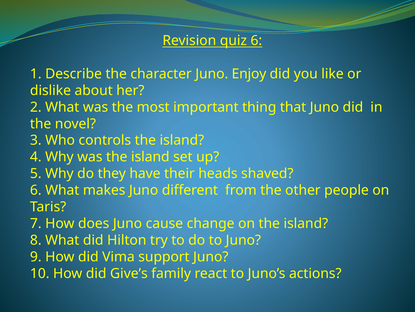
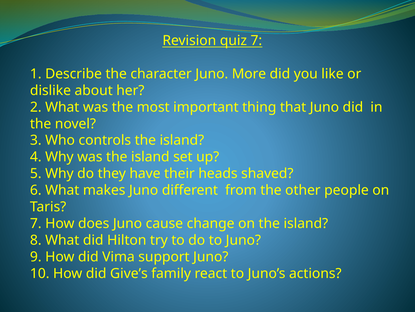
quiz 6: 6 -> 7
Enjoy: Enjoy -> More
